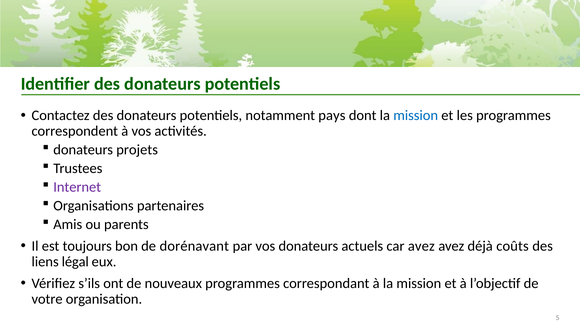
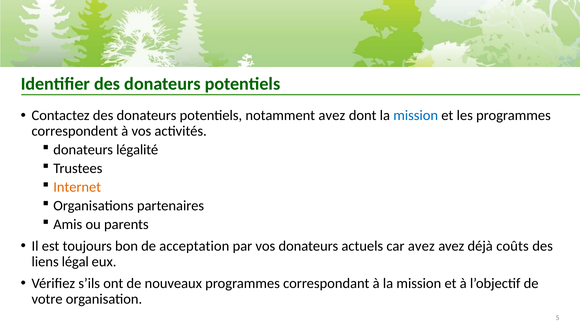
notamment pays: pays -> avez
projets: projets -> légalité
Internet colour: purple -> orange
dorénavant: dorénavant -> acceptation
